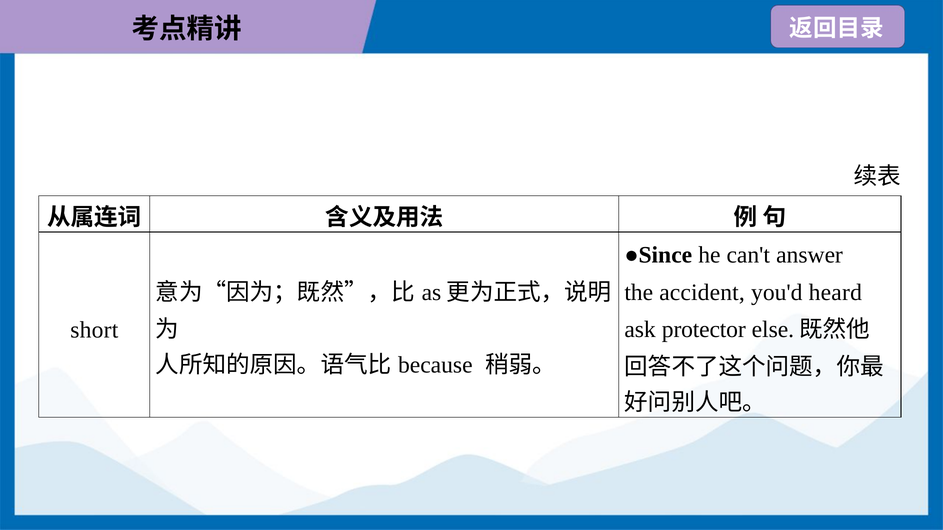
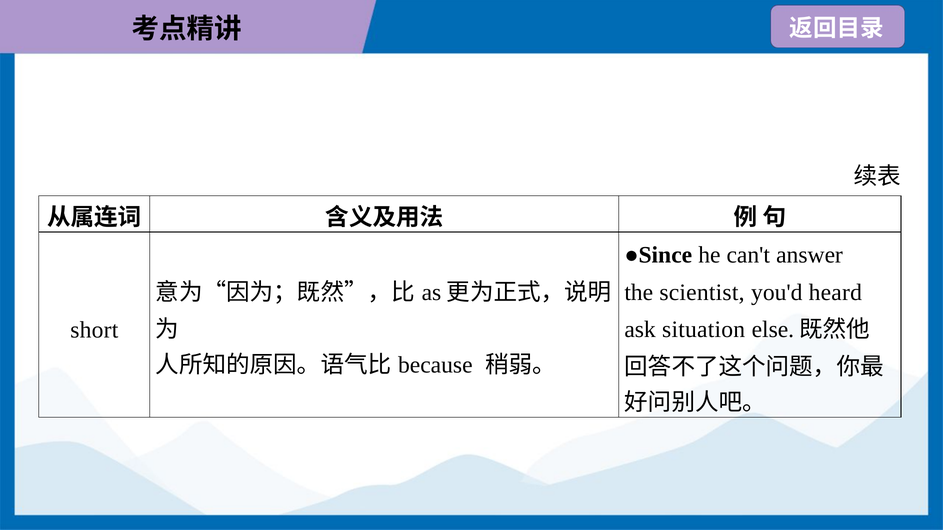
accident: accident -> scientist
protector: protector -> situation
